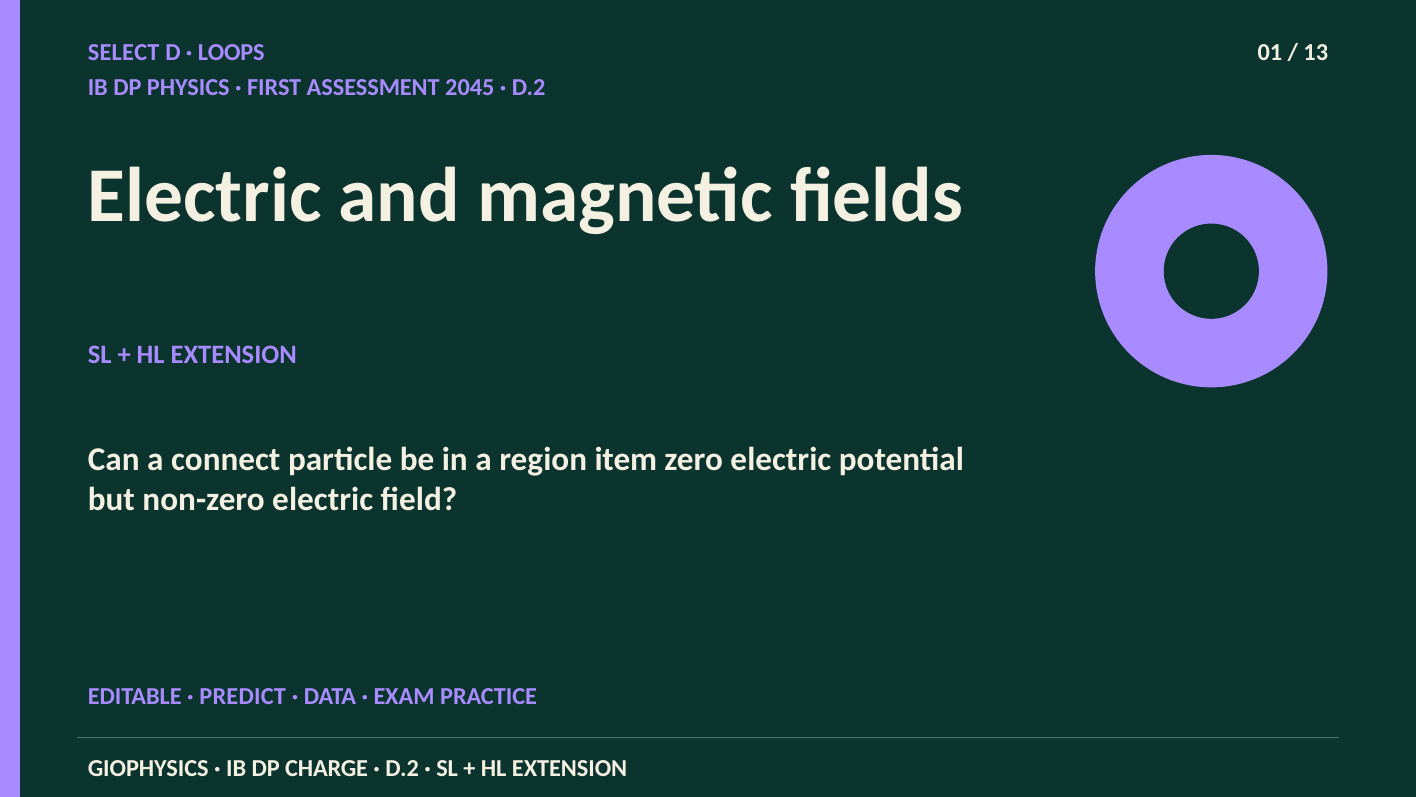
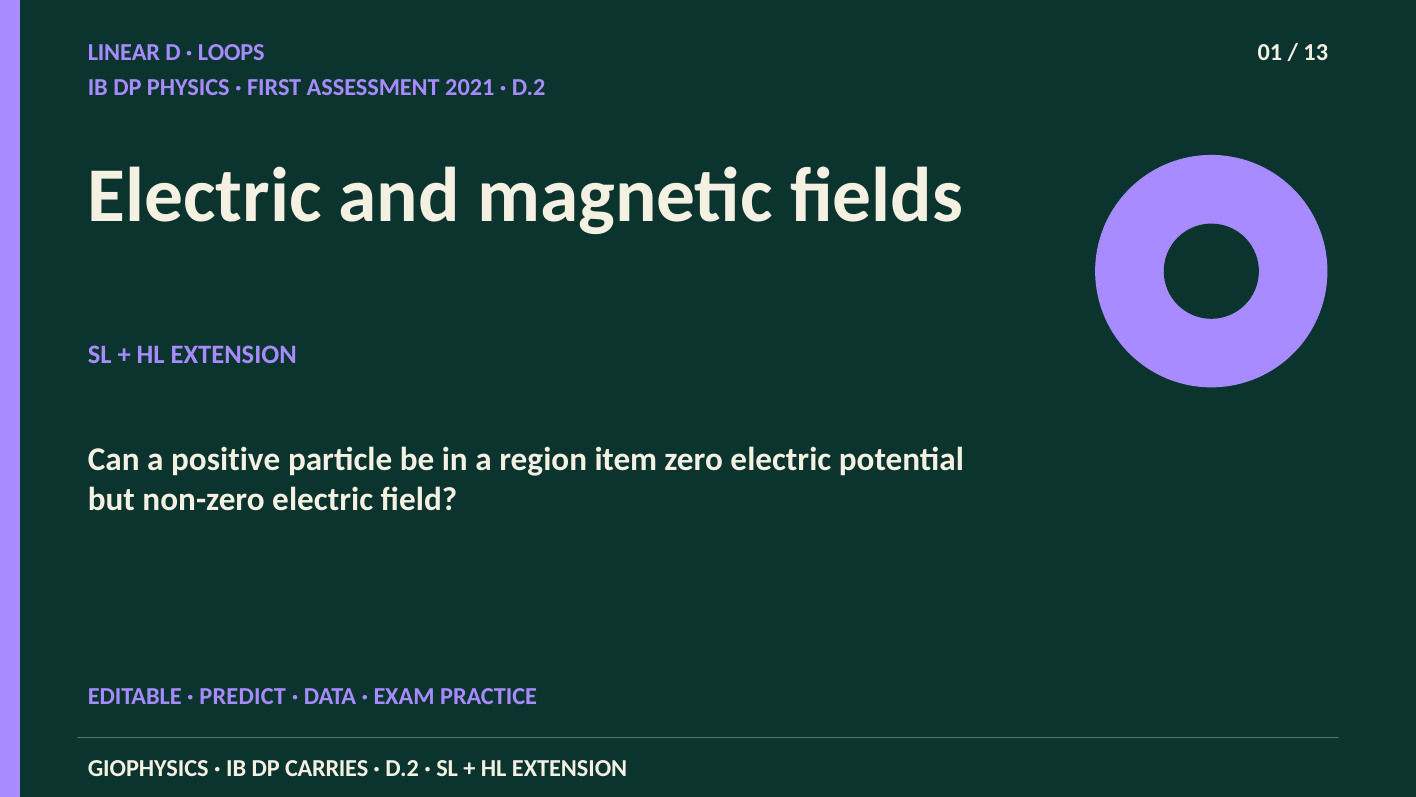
SELECT: SELECT -> LINEAR
2045: 2045 -> 2021
connect: connect -> positive
CHARGE: CHARGE -> CARRIES
